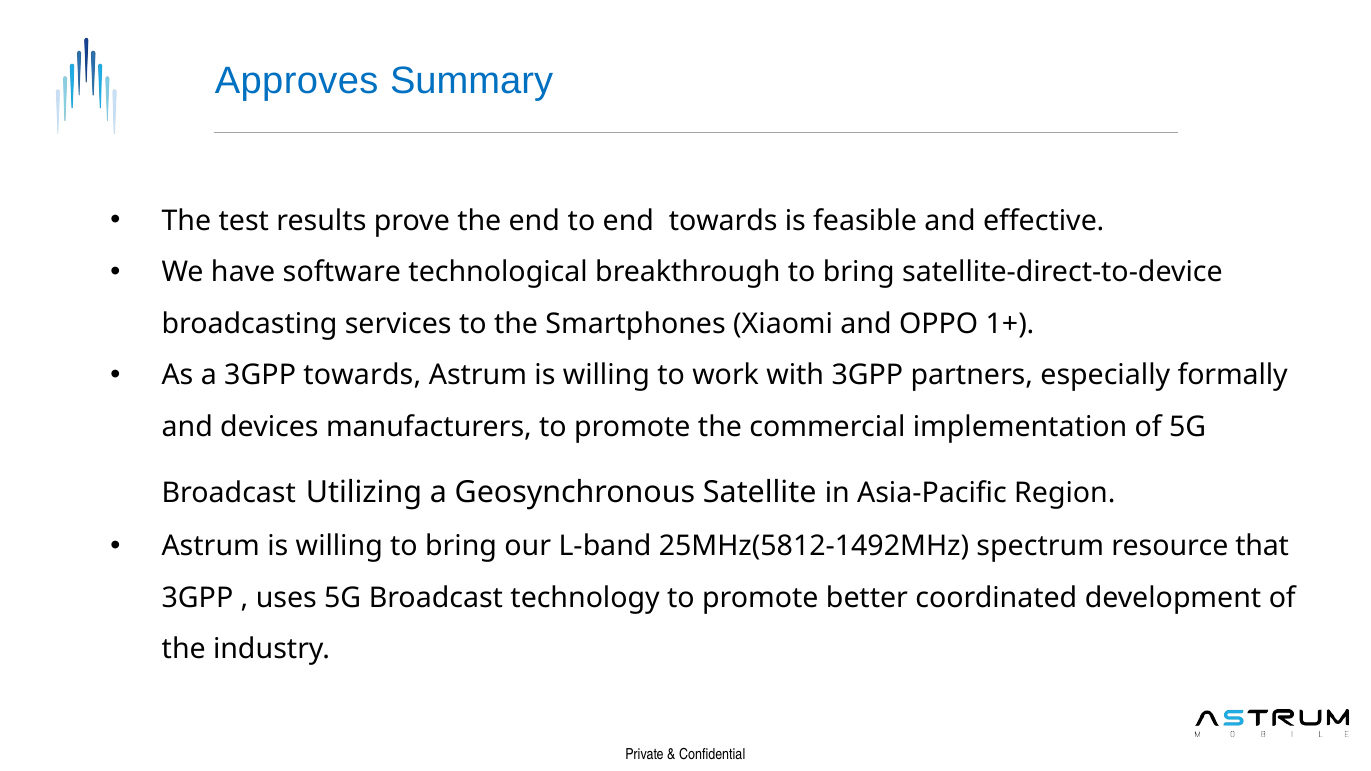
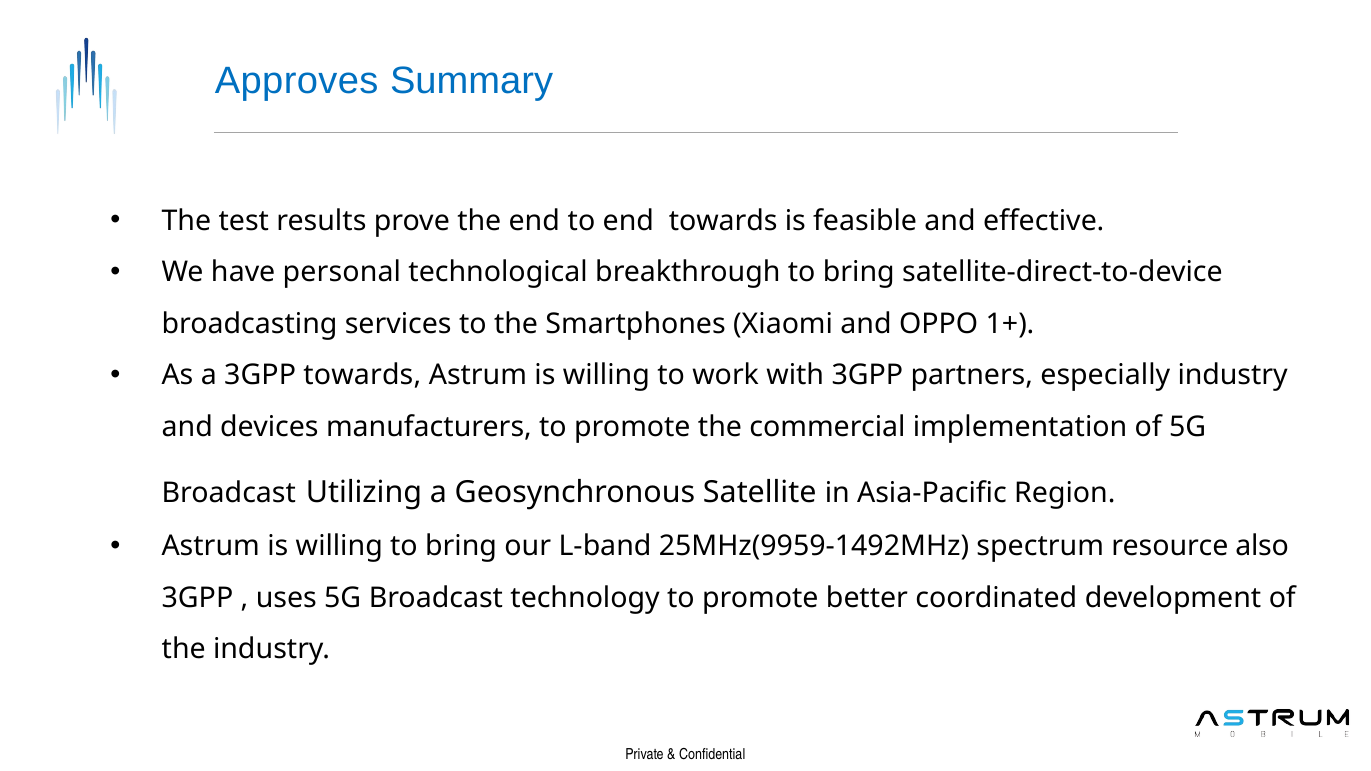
software: software -> personal
especially formally: formally -> industry
25MHz(5812-1492MHz: 25MHz(5812-1492MHz -> 25MHz(9959-1492MHz
that: that -> also
